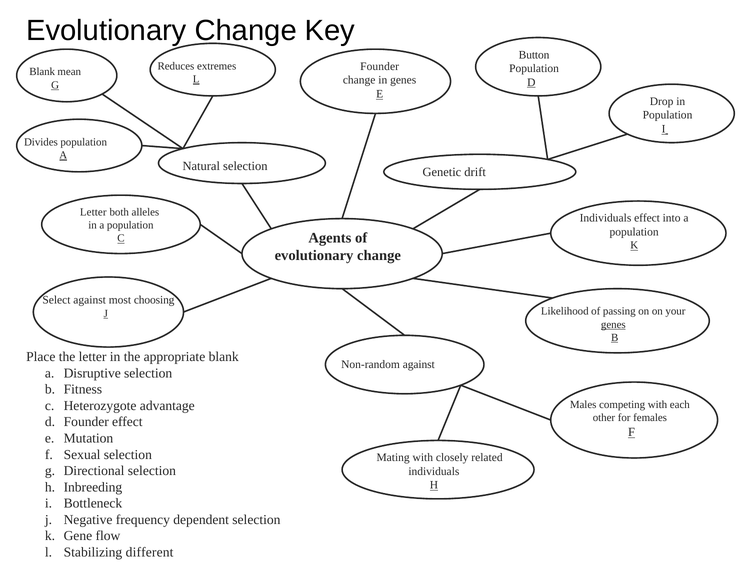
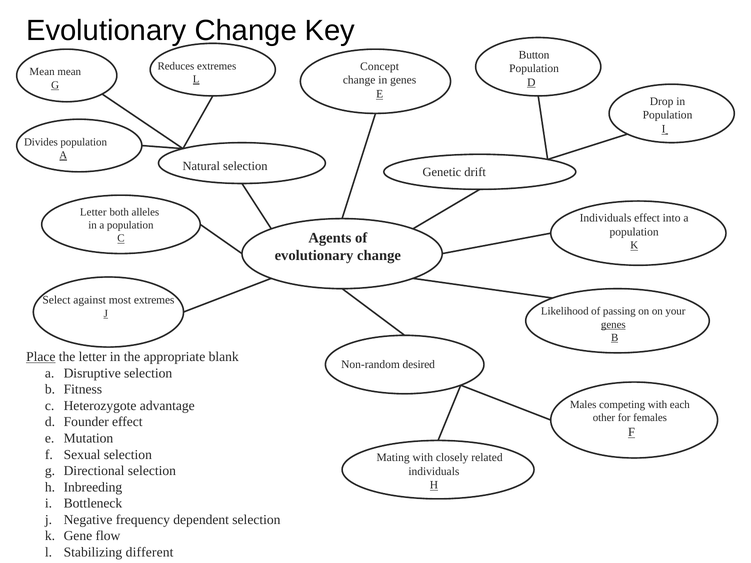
Founder at (380, 66): Founder -> Concept
Blank at (42, 72): Blank -> Mean
most choosing: choosing -> extremes
Place underline: none -> present
Non-random against: against -> desired
